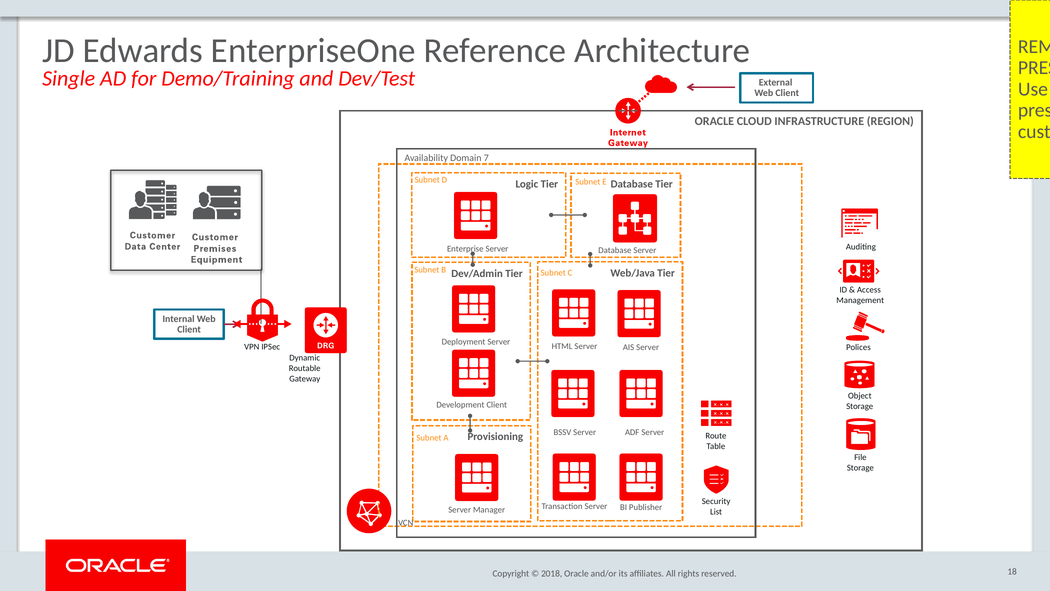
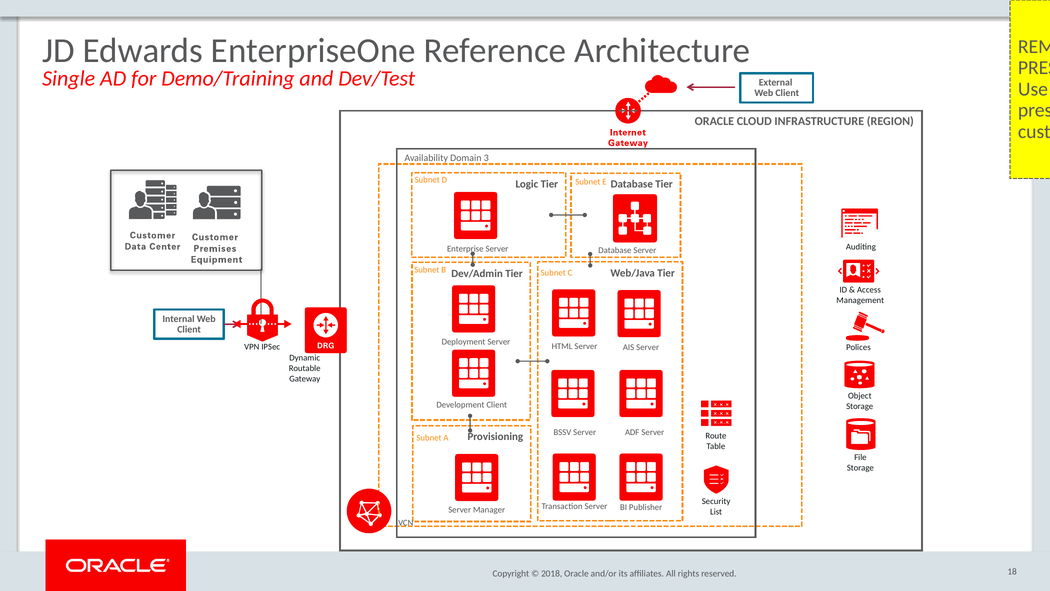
7: 7 -> 3
